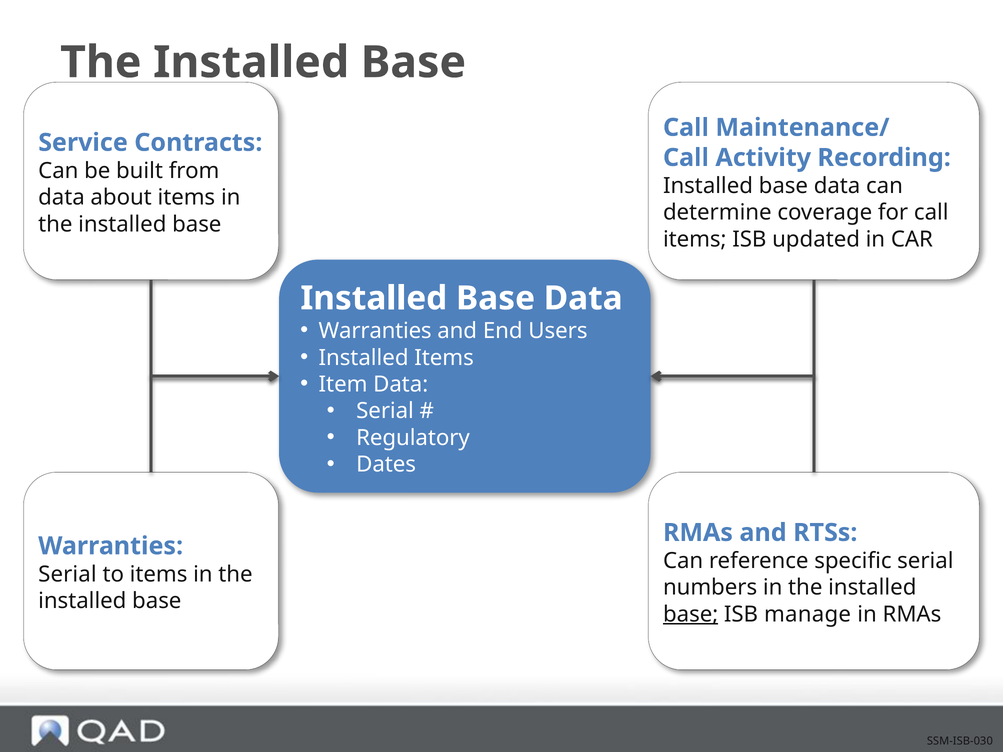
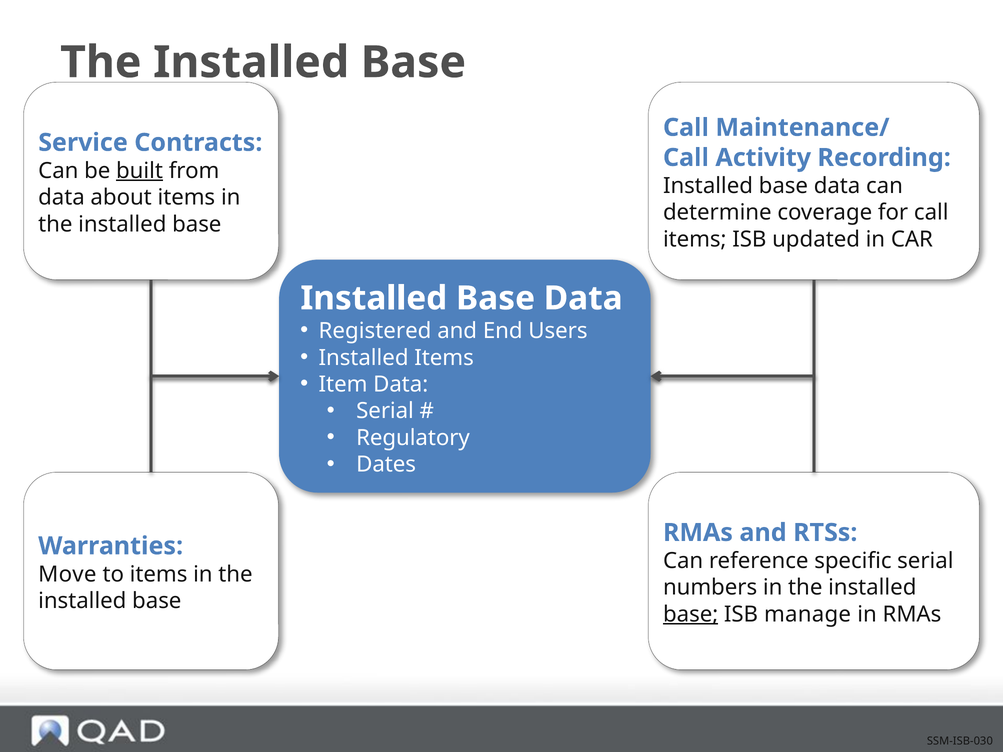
built underline: none -> present
Warranties at (375, 331): Warranties -> Registered
Serial at (67, 574): Serial -> Move
